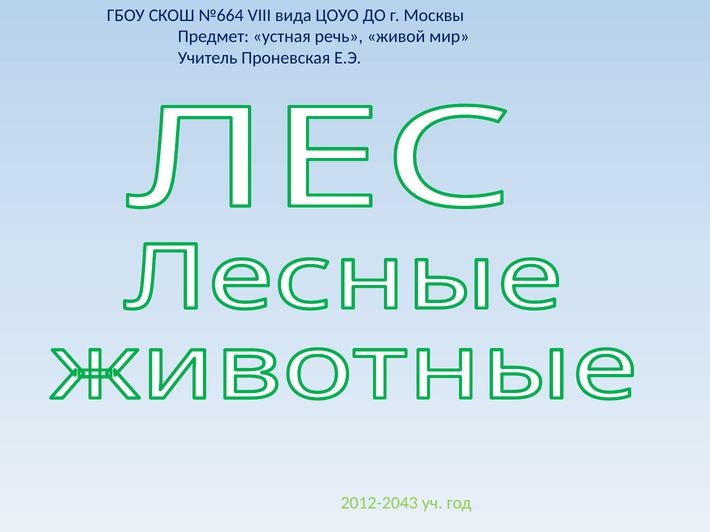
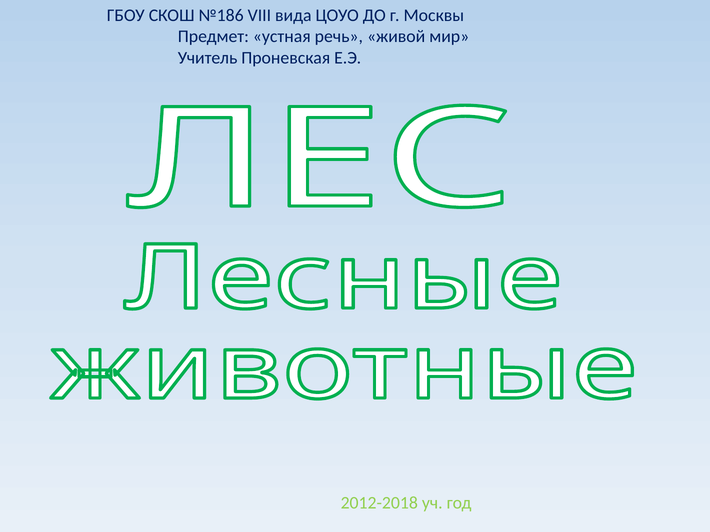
№664: №664 -> №186
2012-2043: 2012-2043 -> 2012-2018
